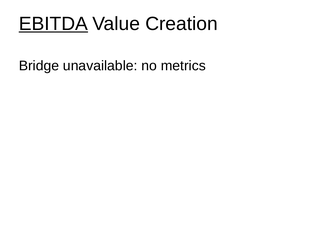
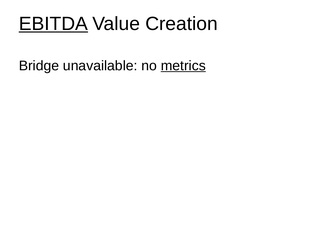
metrics underline: none -> present
